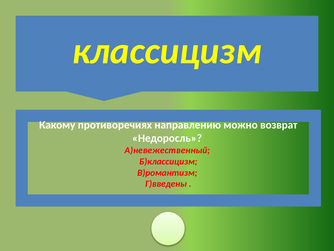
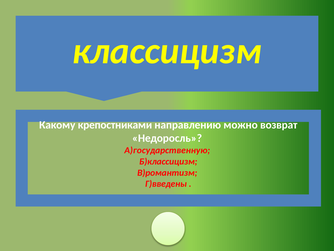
противоречиях: противоречиях -> крепостниками
А)невежественный: А)невежественный -> А)государственную
